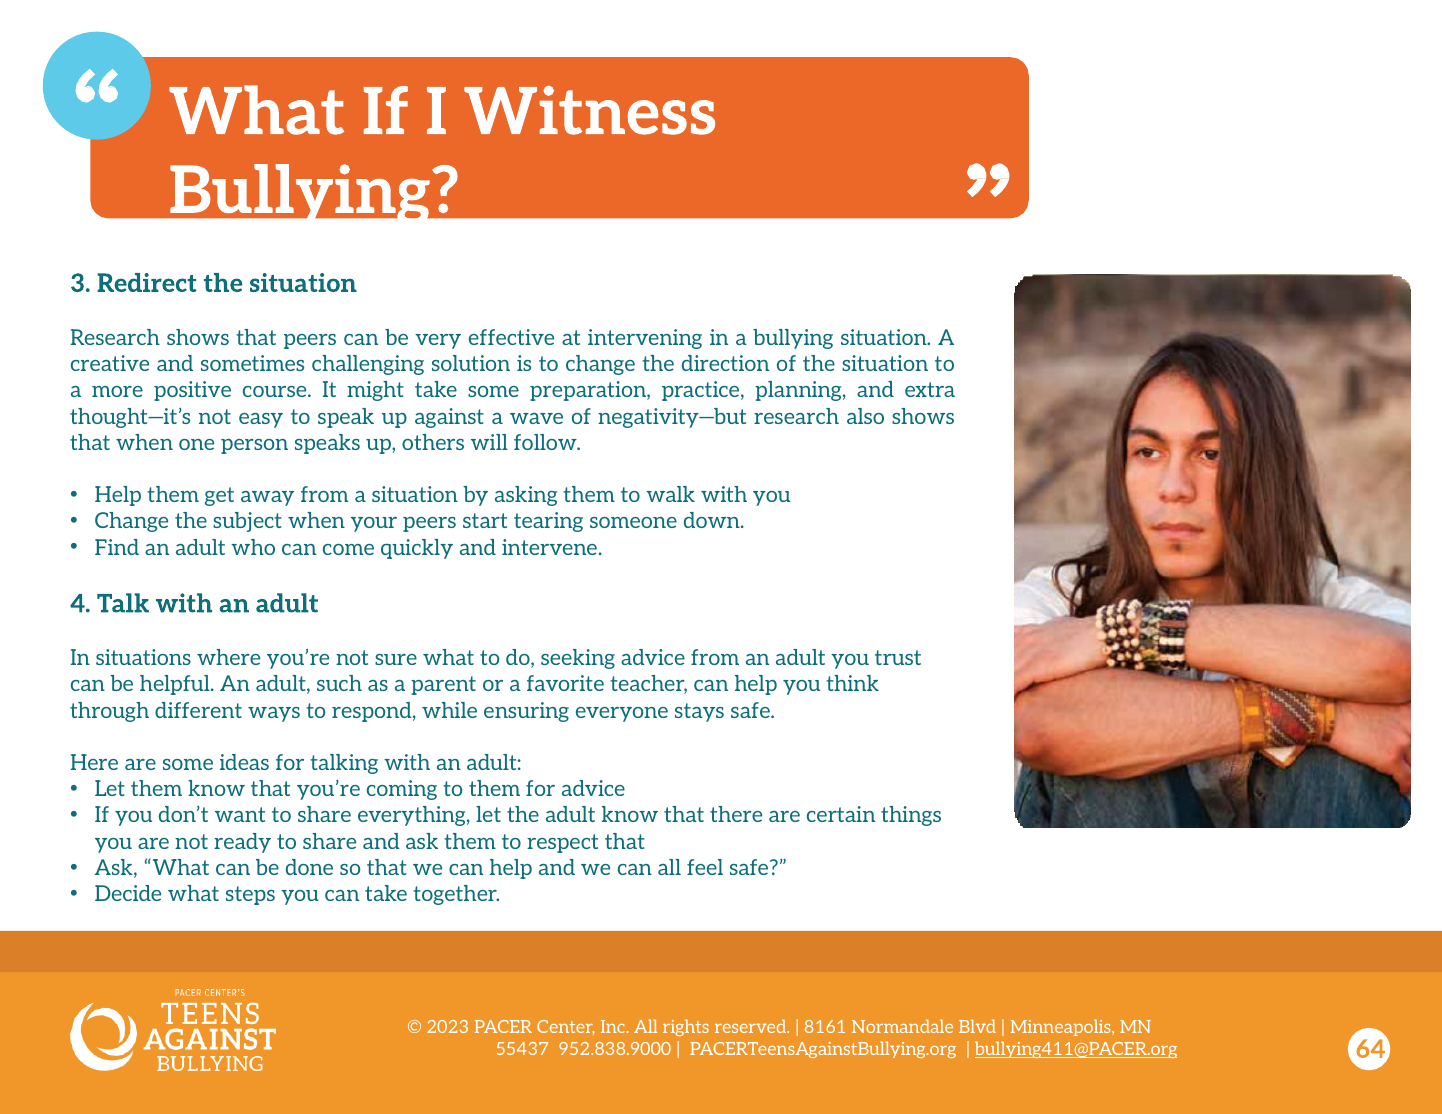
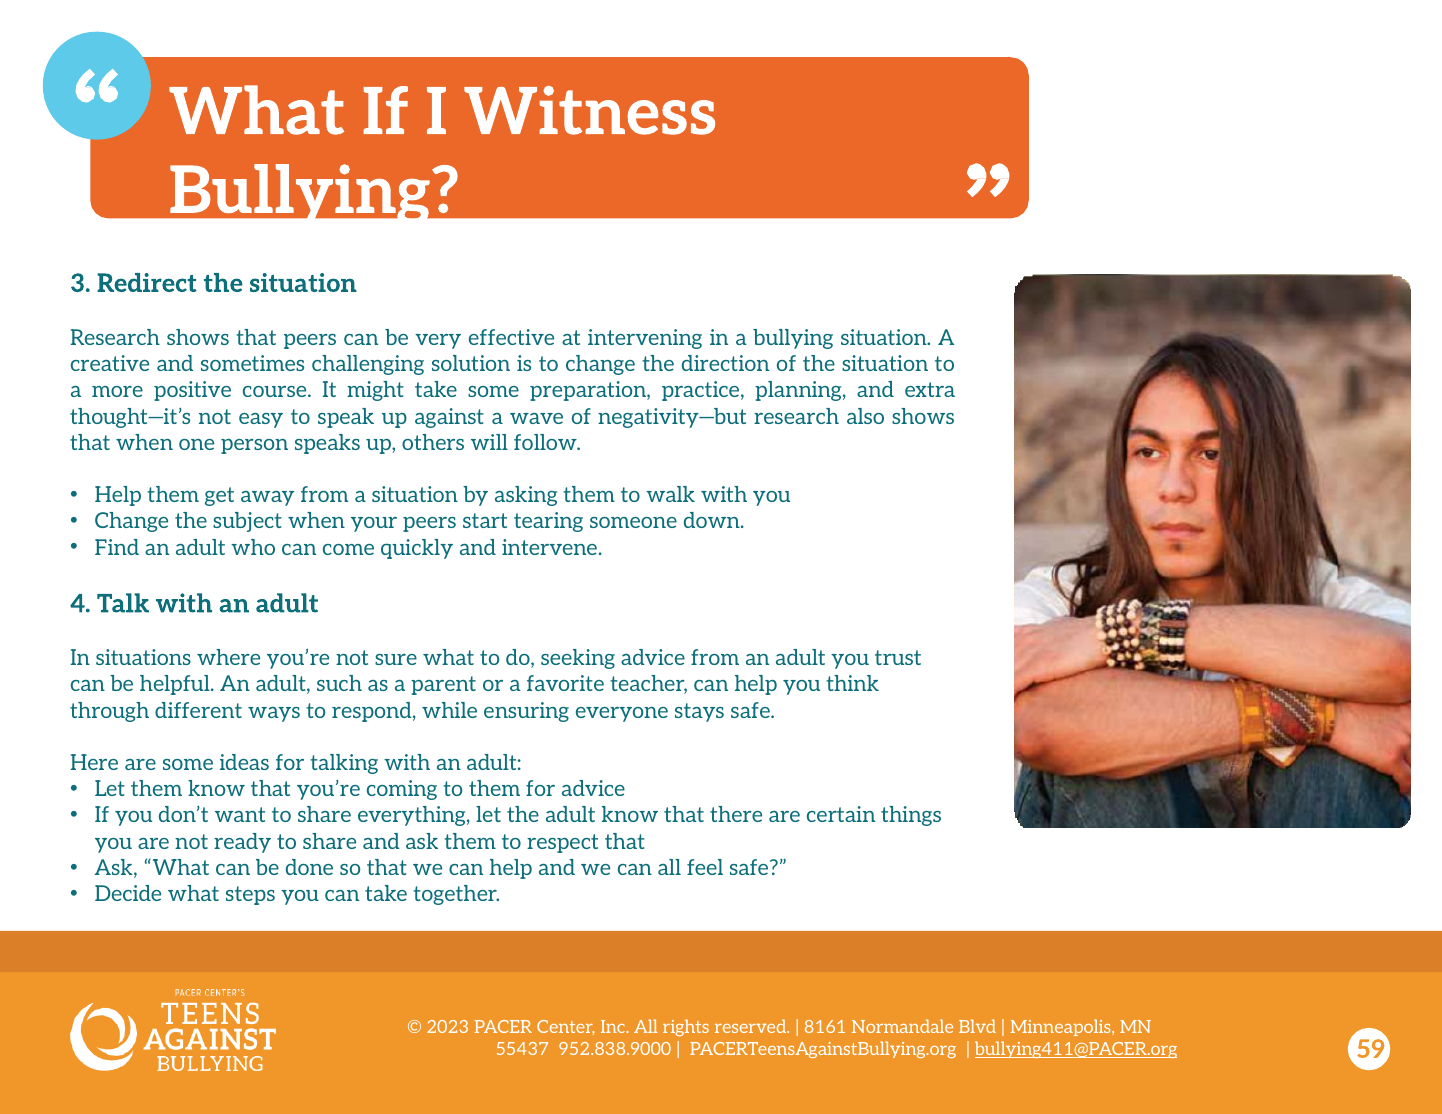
64: 64 -> 59
